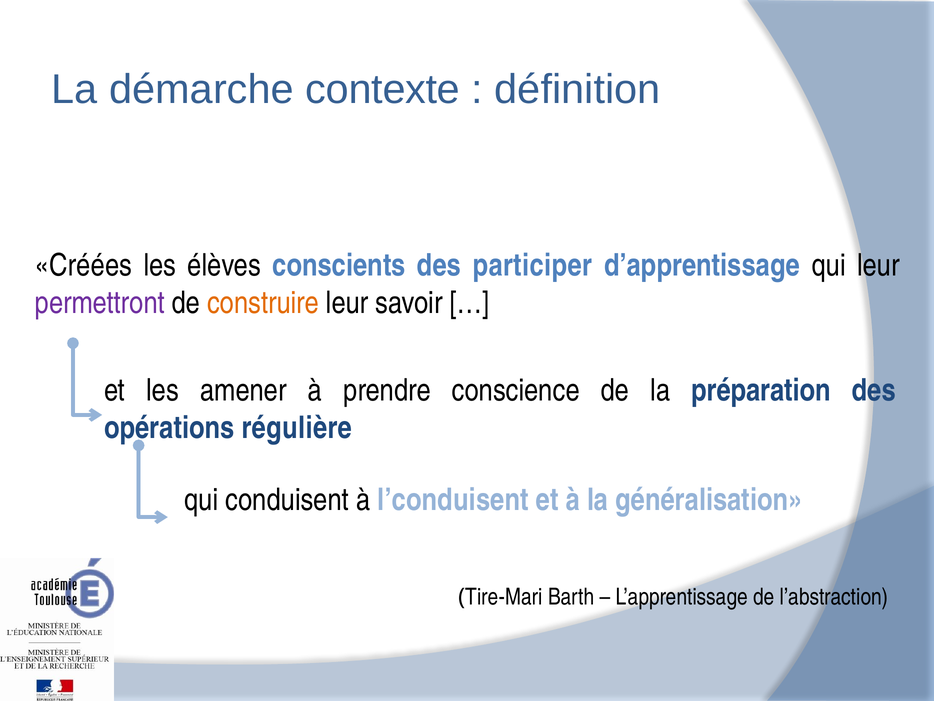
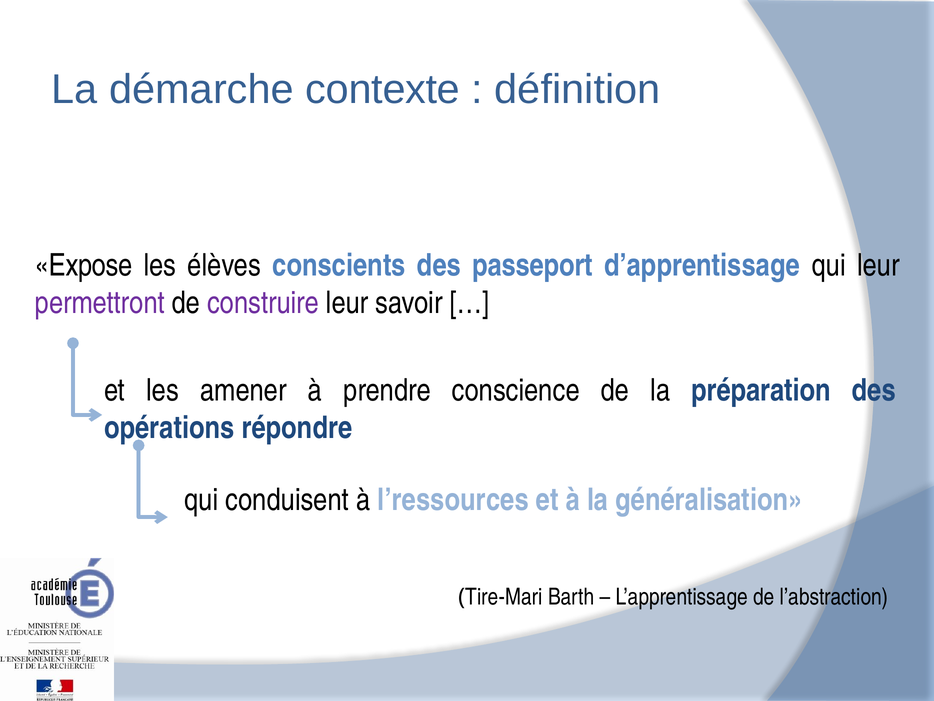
Créées: Créées -> Expose
participer: participer -> passeport
construire colour: orange -> purple
régulière: régulière -> répondre
l’conduisent: l’conduisent -> l’ressources
